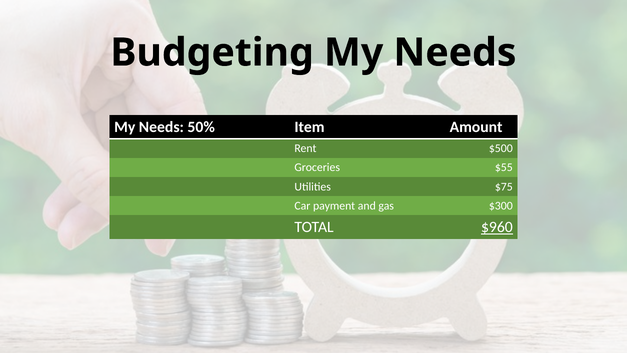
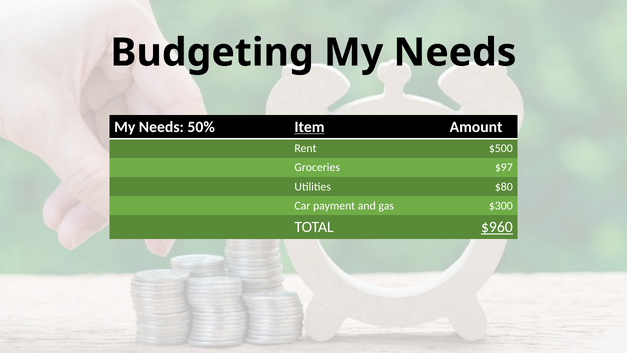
Item underline: none -> present
$55: $55 -> $97
$75: $75 -> $80
